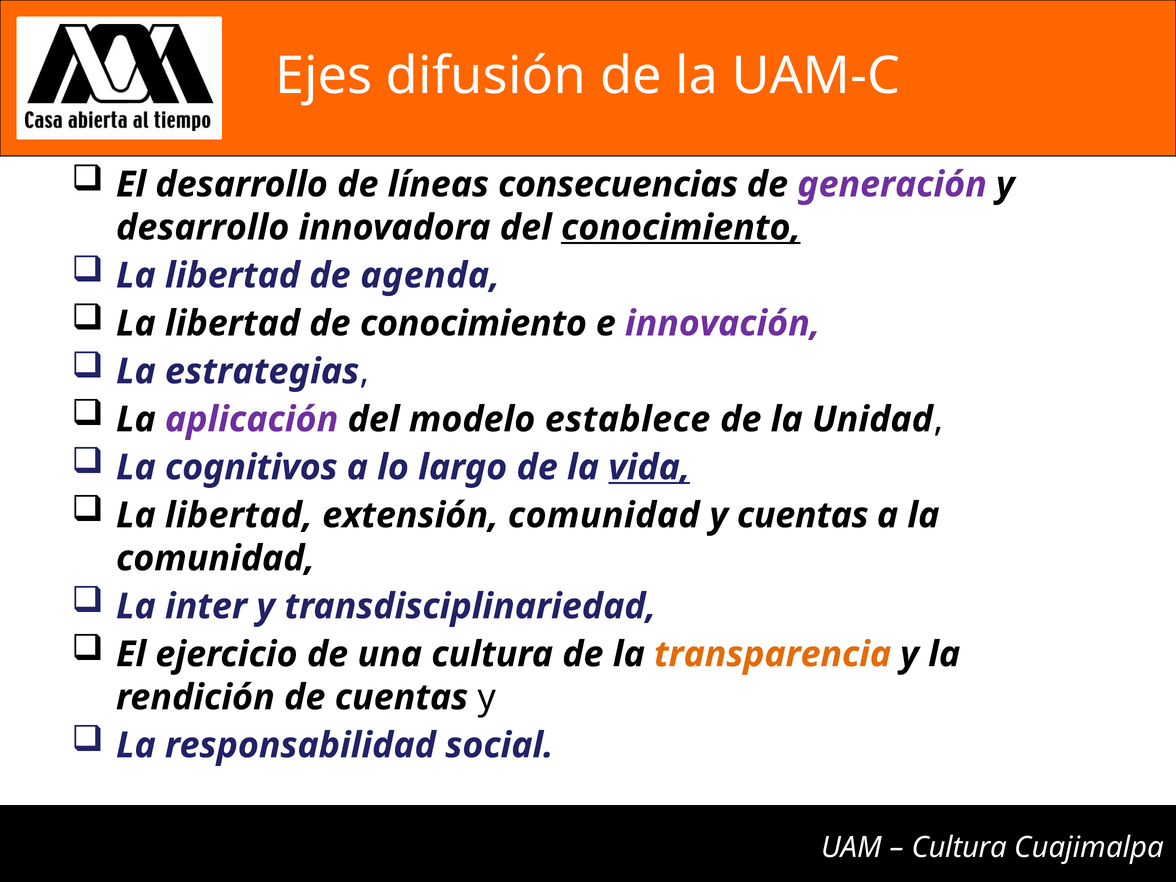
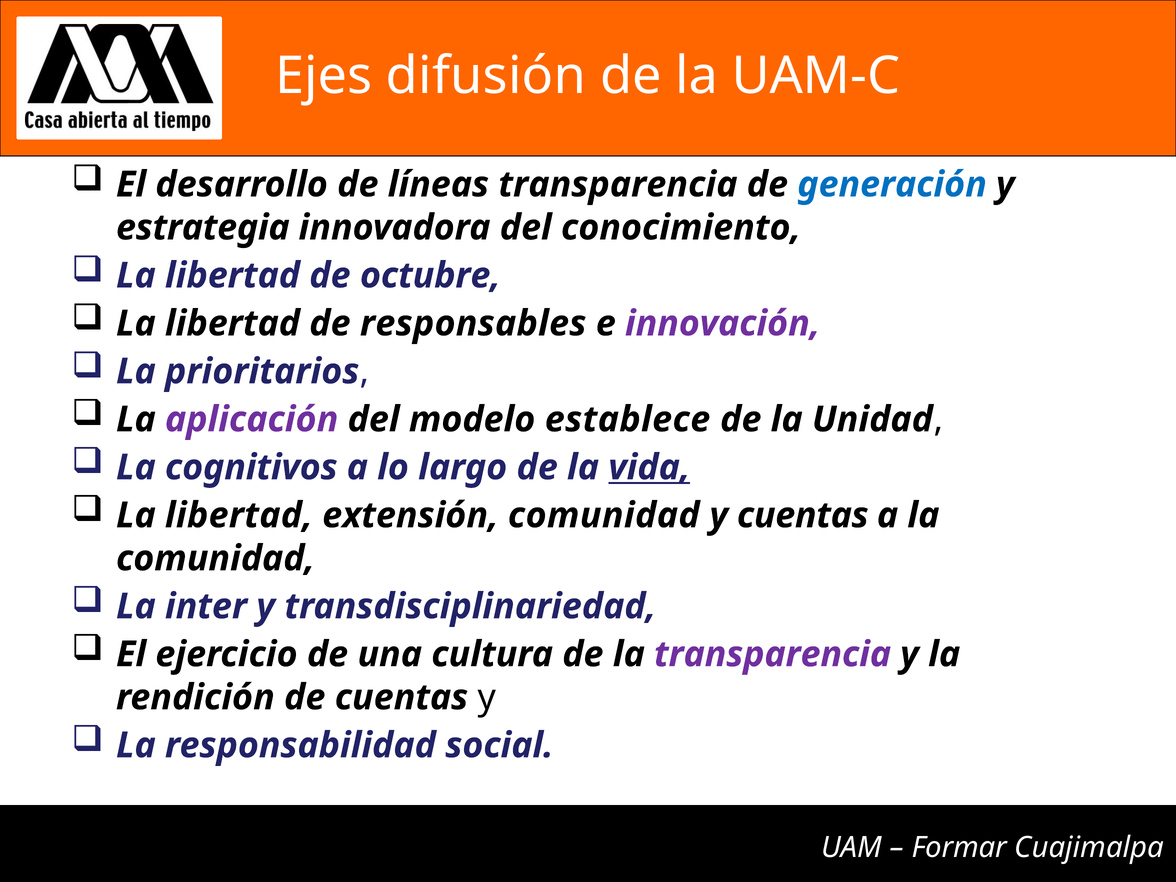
líneas consecuencias: consecuencias -> transparencia
generación colour: purple -> blue
desarrollo at (203, 228): desarrollo -> estrategia
conocimiento at (681, 228) underline: present -> none
agenda: agenda -> octubre
de conocimiento: conocimiento -> responsables
estrategias: estrategias -> prioritarios
transparencia at (773, 654) colour: orange -> purple
Cultura at (959, 848): Cultura -> Formar
